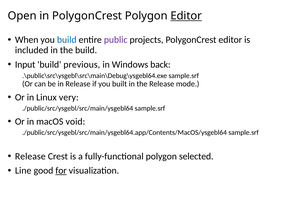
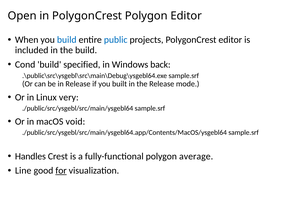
Editor at (186, 16) underline: present -> none
public colour: purple -> blue
Input: Input -> Cond
previous: previous -> specified
Release at (30, 156): Release -> Handles
selected: selected -> average
